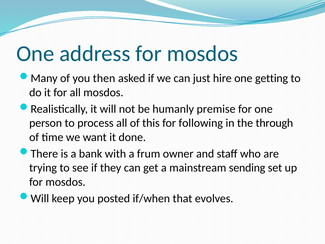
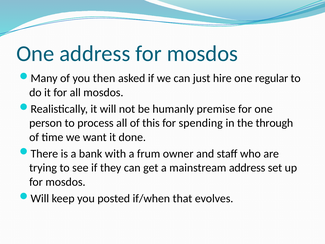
getting: getting -> regular
following: following -> spending
mainstream sending: sending -> address
